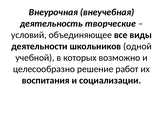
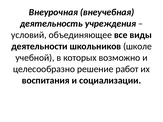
творческие: творческие -> учреждения
одной: одной -> школе
